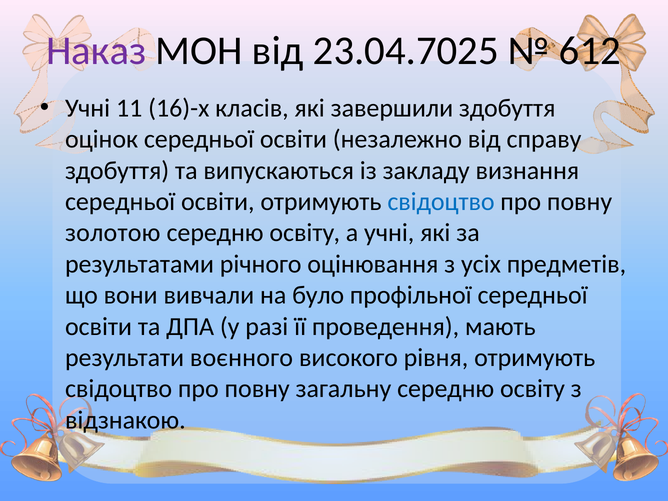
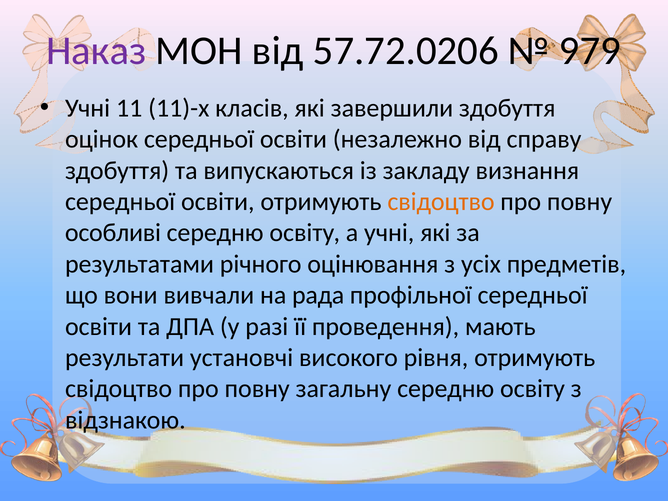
23.04.7025: 23.04.7025 -> 57.72.0206
612: 612 -> 979
16)-х: 16)-х -> 11)-х
свідоцтво at (441, 202) colour: blue -> orange
золотою: золотою -> особливі
було: було -> рада
воєнного: воєнного -> установчі
